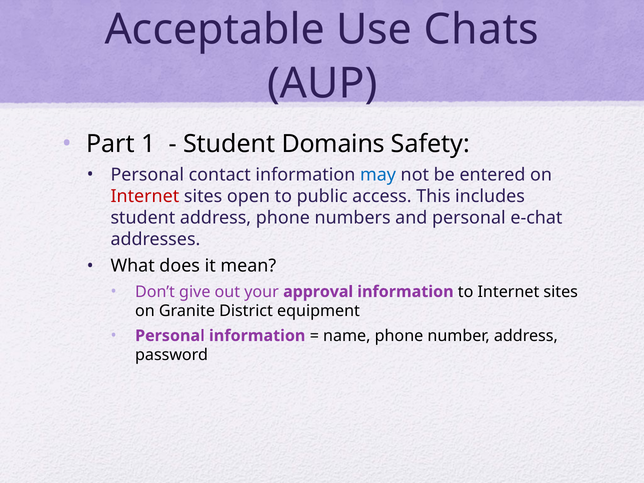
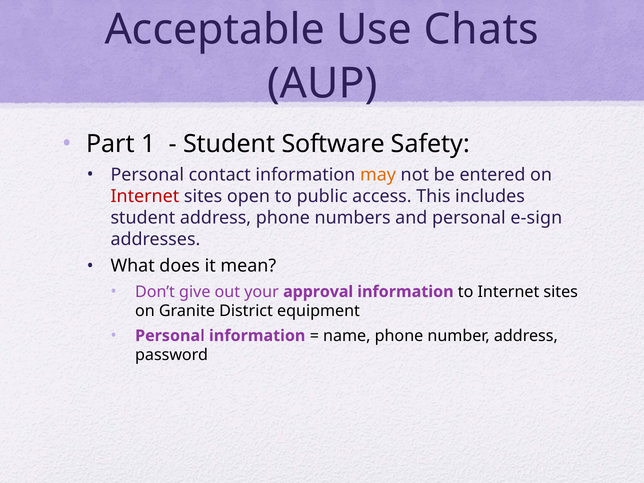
Domains: Domains -> Software
may colour: blue -> orange
e-chat: e-chat -> e-sign
